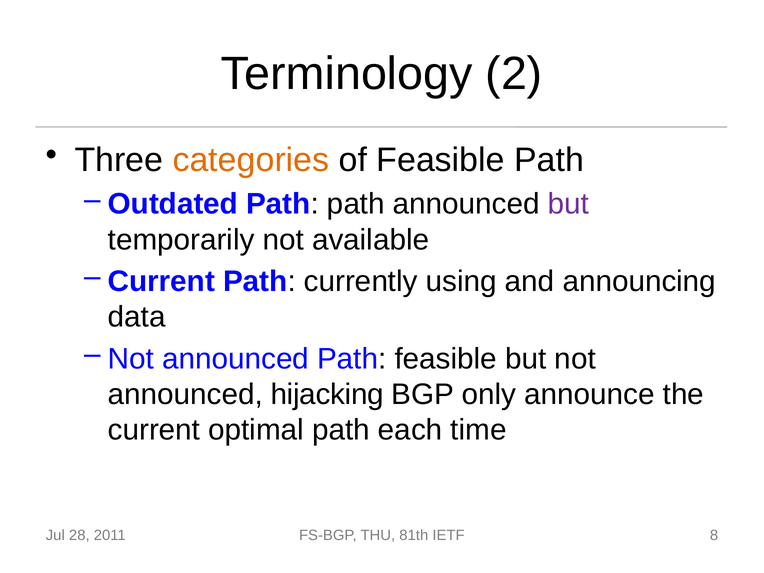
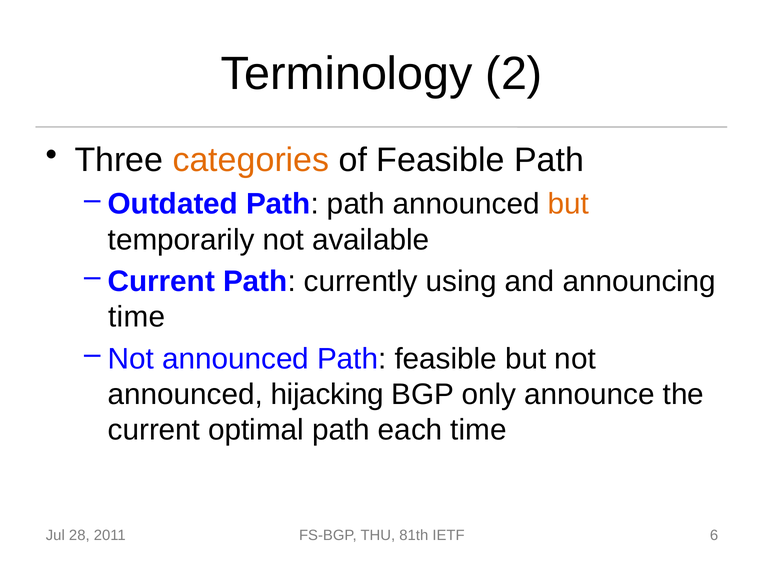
but at (568, 204) colour: purple -> orange
data at (137, 317): data -> time
8: 8 -> 6
